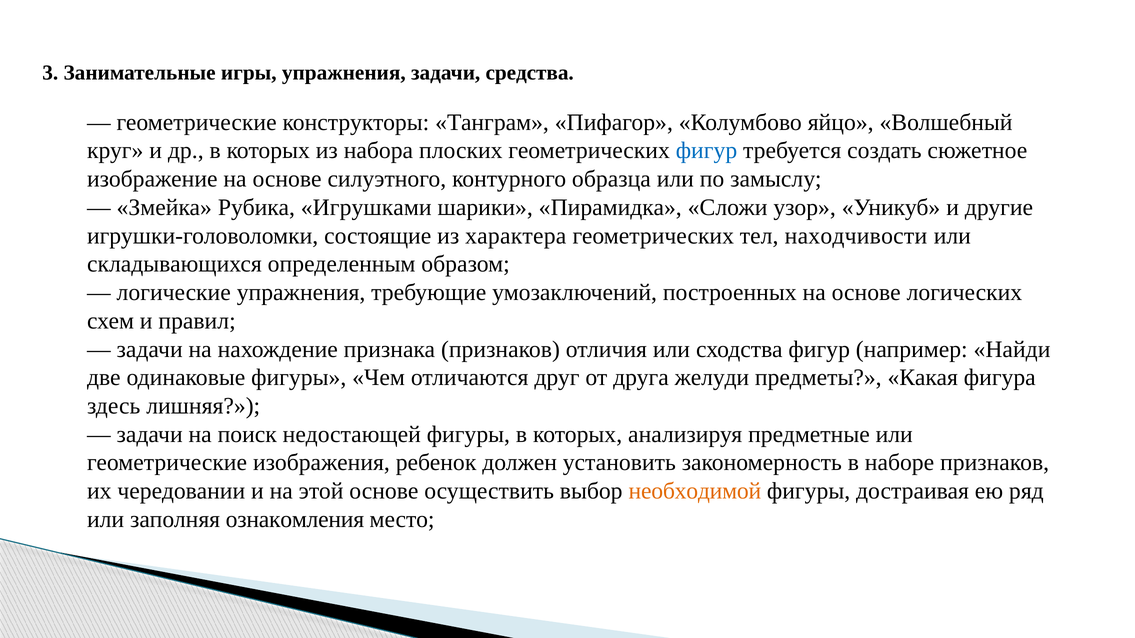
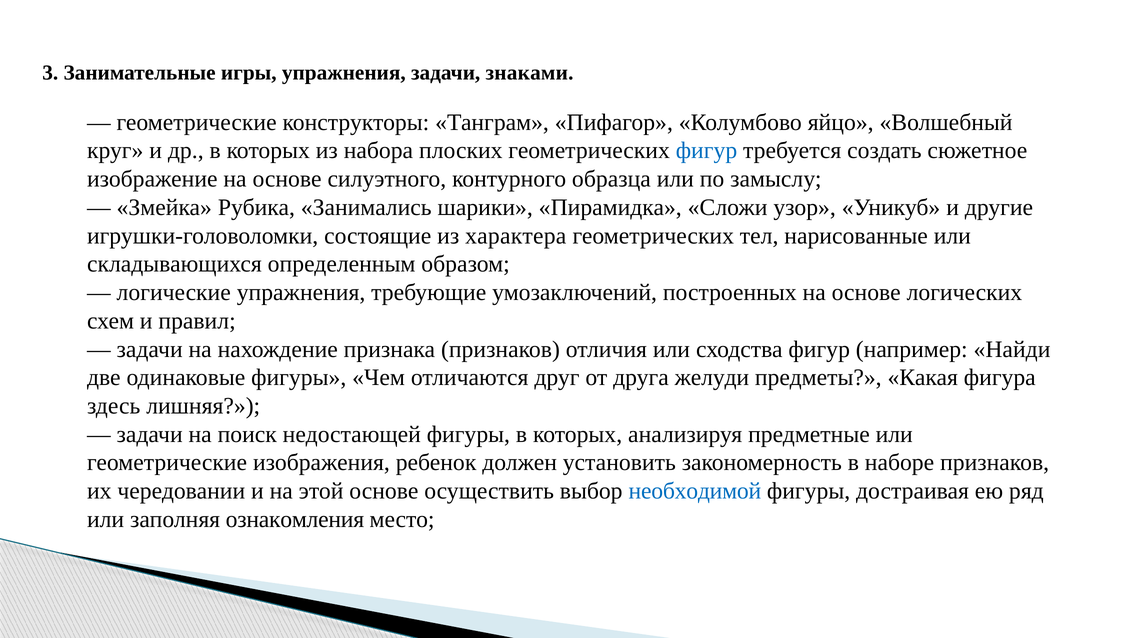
средства: средства -> знаками
Игрушками: Игрушками -> Занимались
находчивости: находчивости -> нарисованные
необходимой colour: orange -> blue
